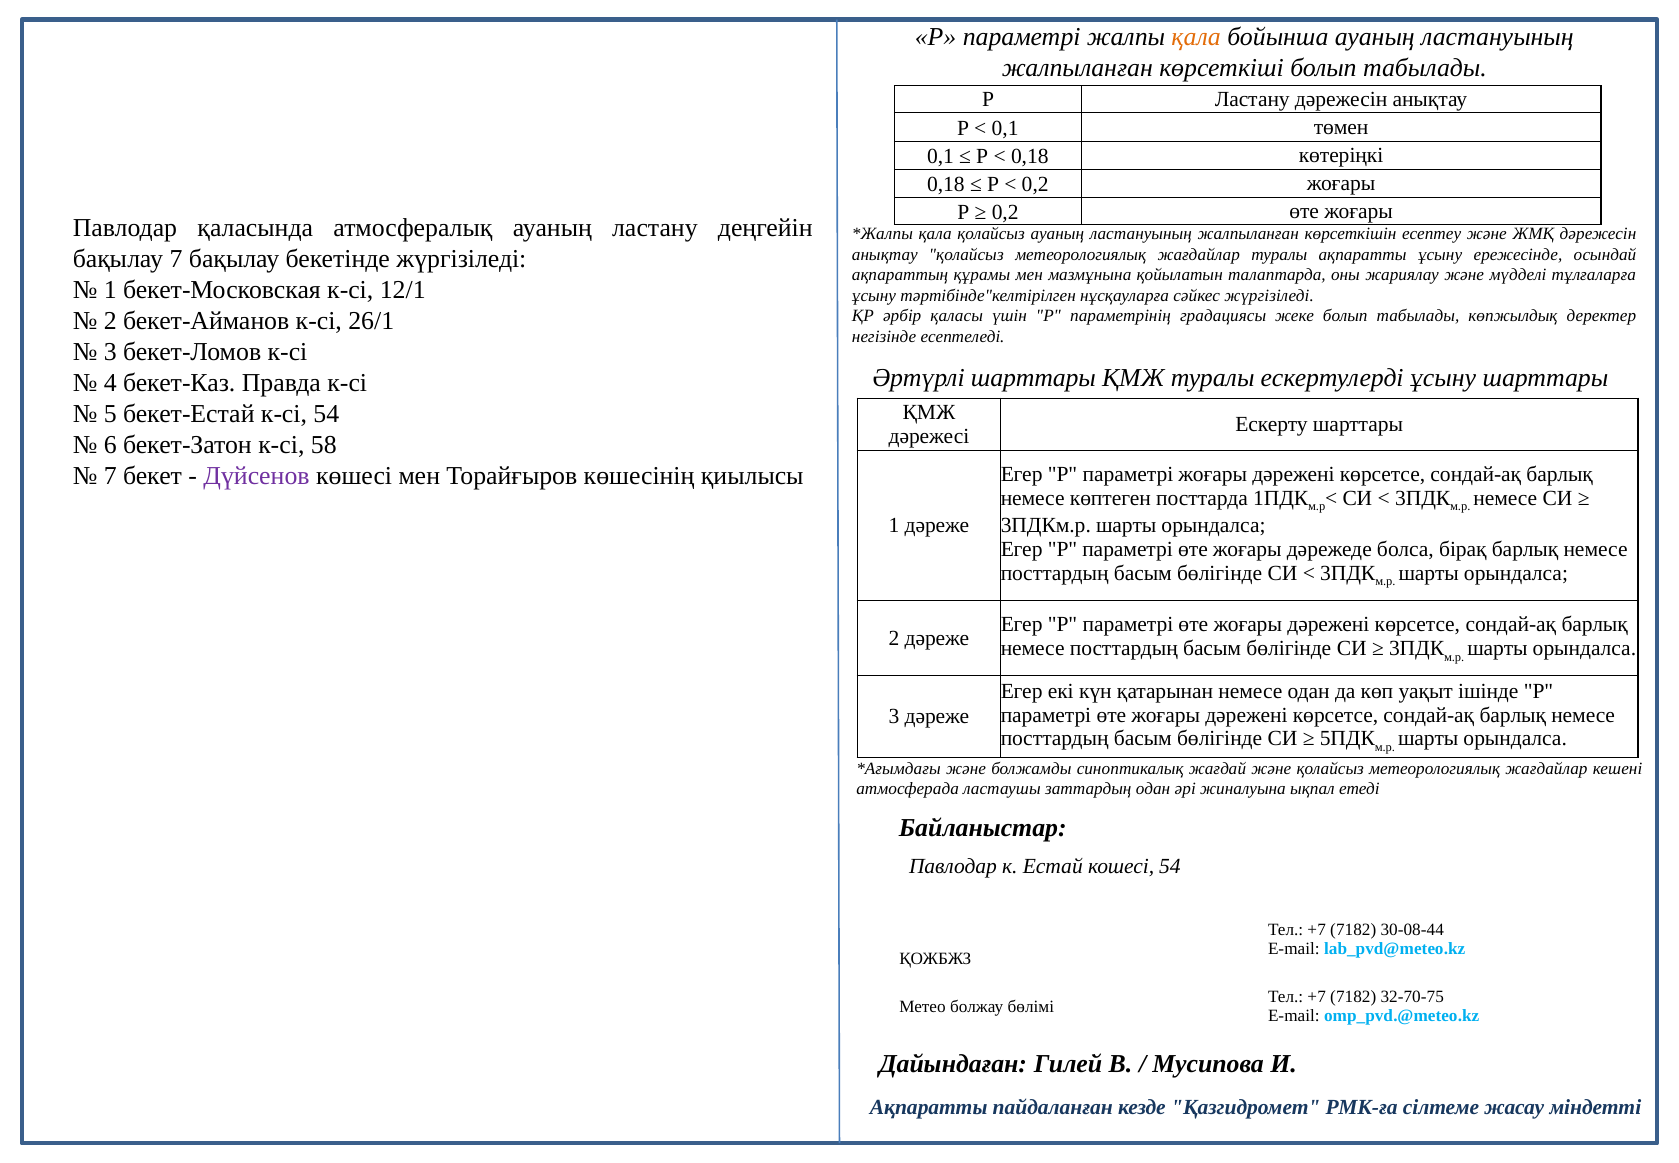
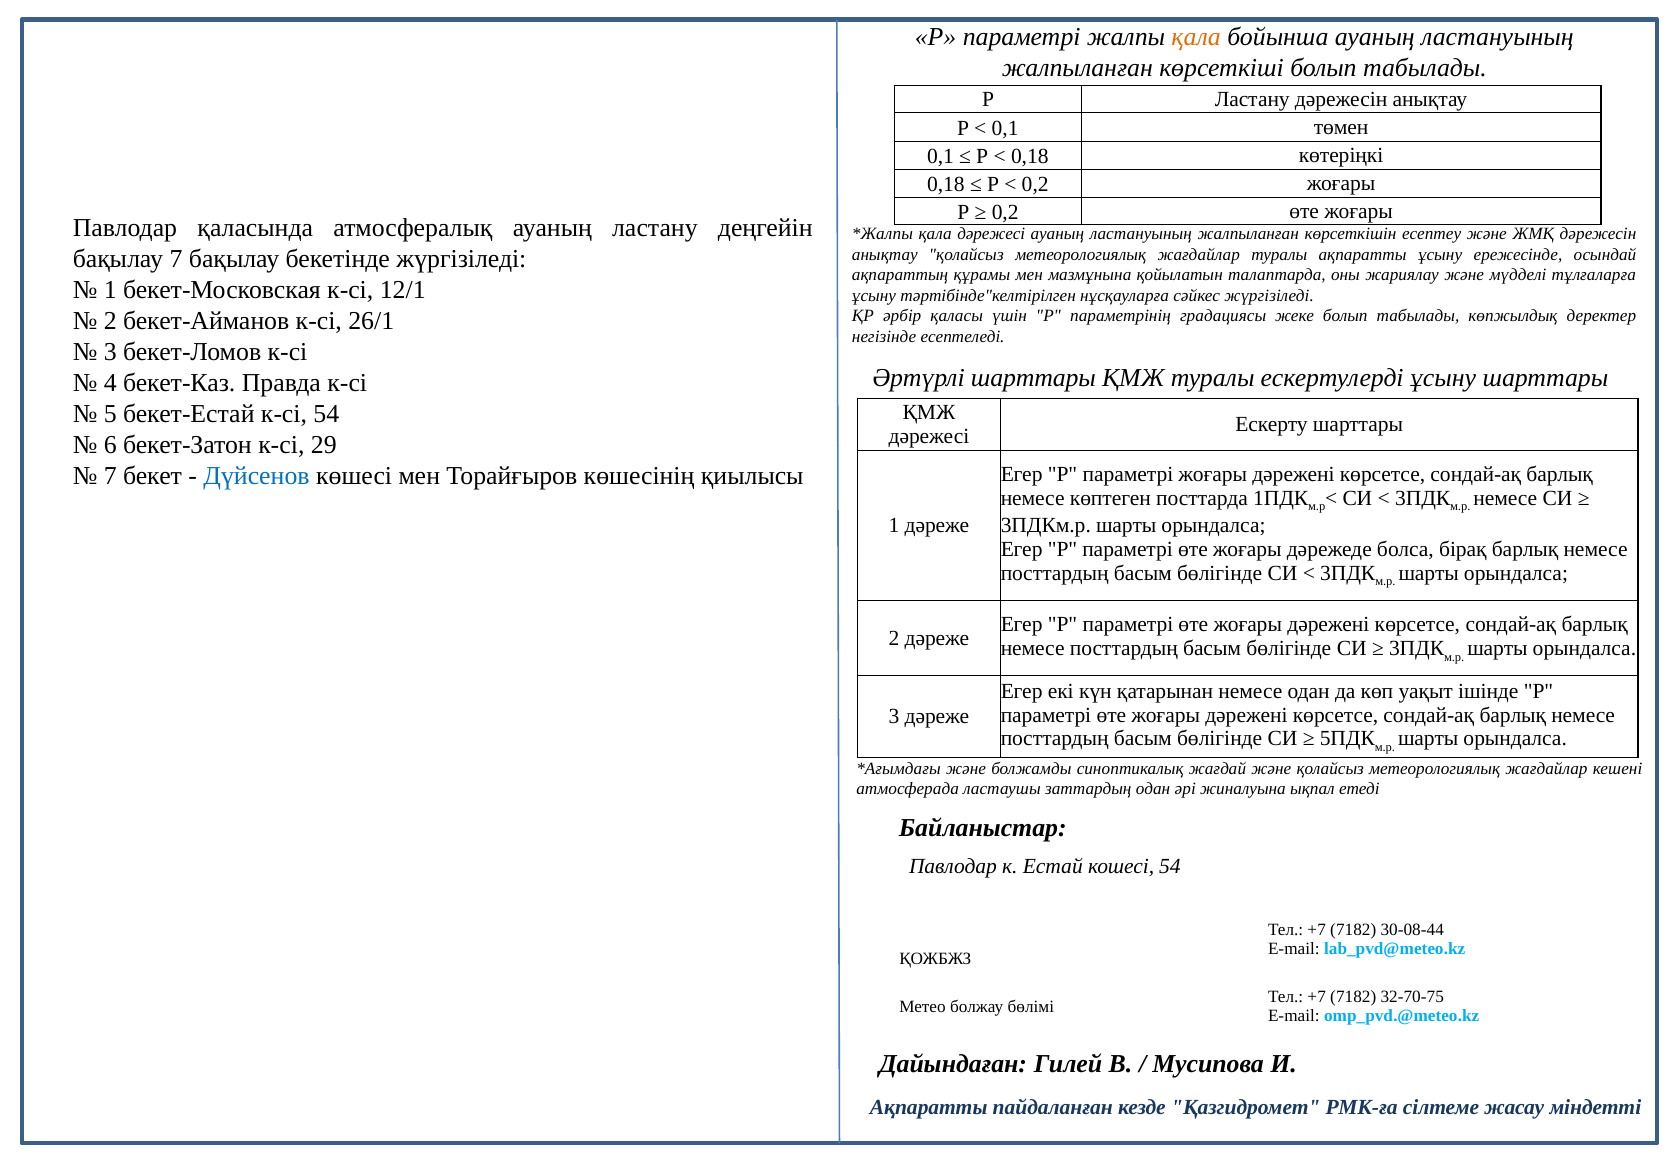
қала қолайсыз: қолайсыз -> дәрежесі
58: 58 -> 29
Дүйсенов colour: purple -> blue
